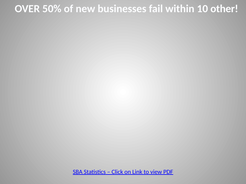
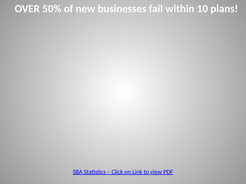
other: other -> plans
